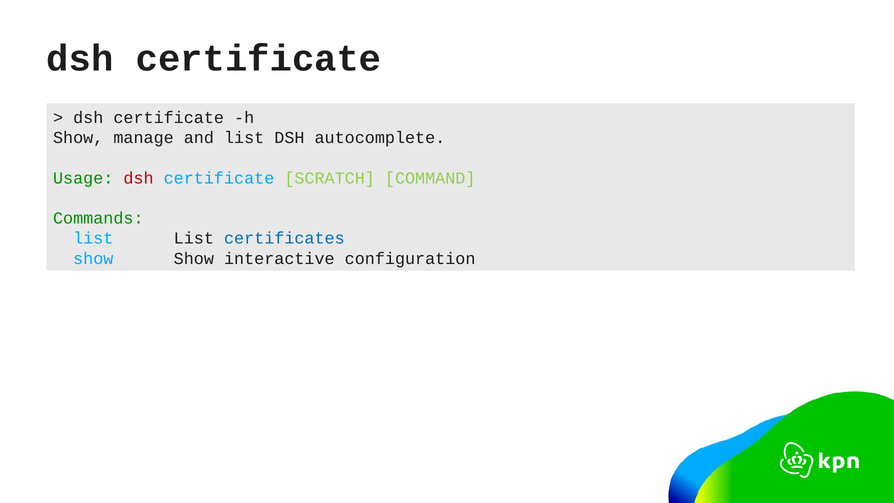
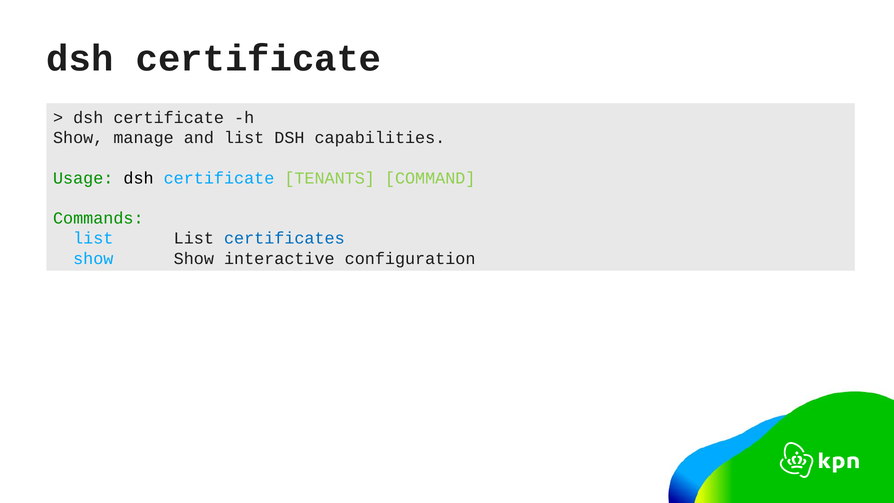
autocomplete: autocomplete -> capabilities
dsh at (139, 178) colour: red -> black
SCRATCH: SCRATCH -> TENANTS
